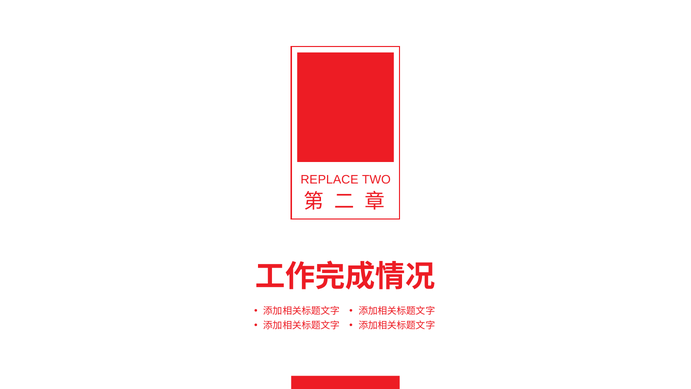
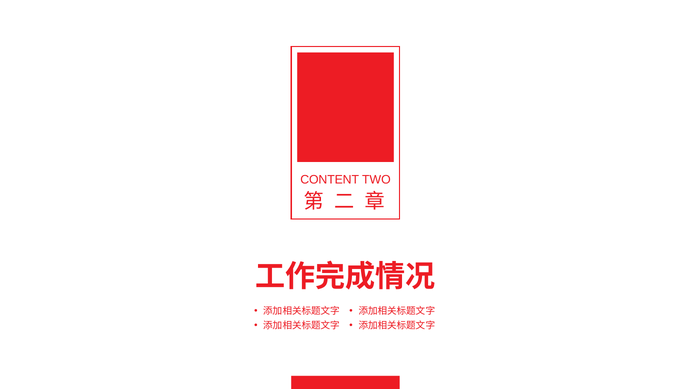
REPLACE: REPLACE -> CONTENT
